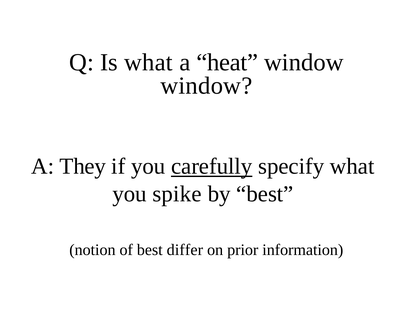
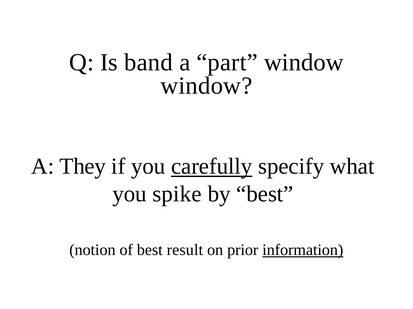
Is what: what -> band
heat: heat -> part
differ: differ -> result
information underline: none -> present
